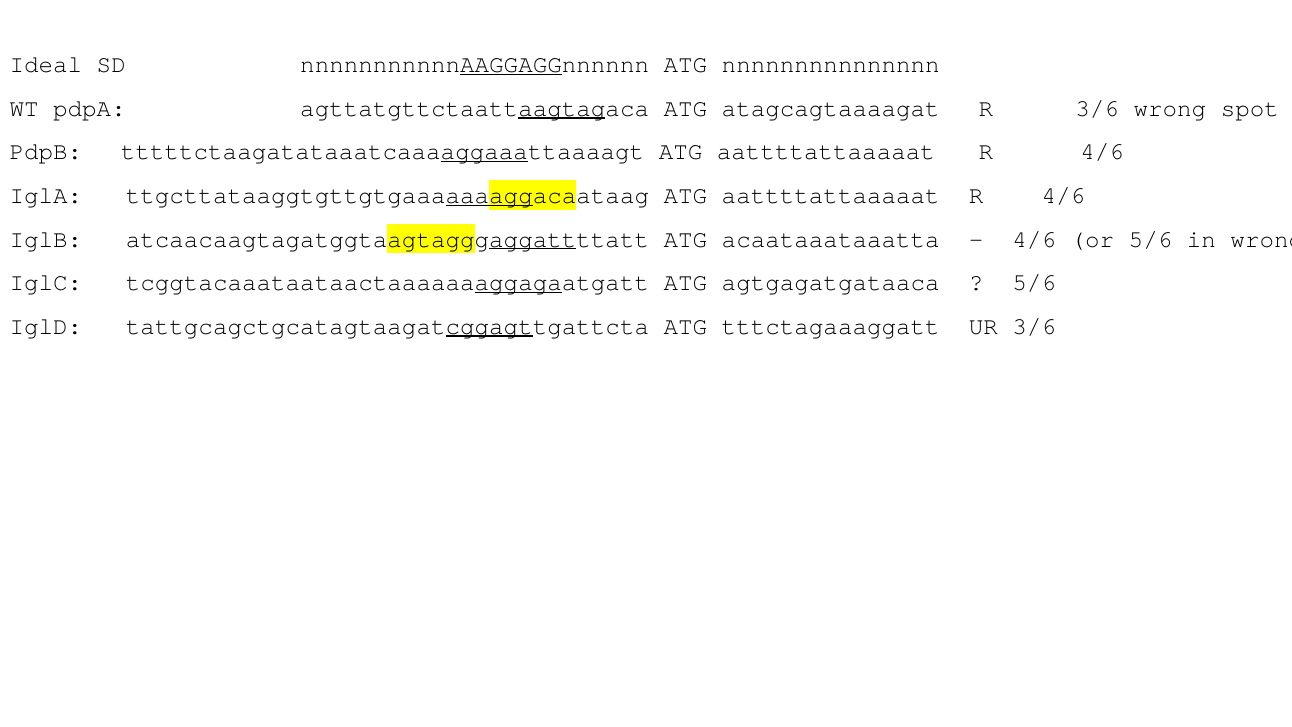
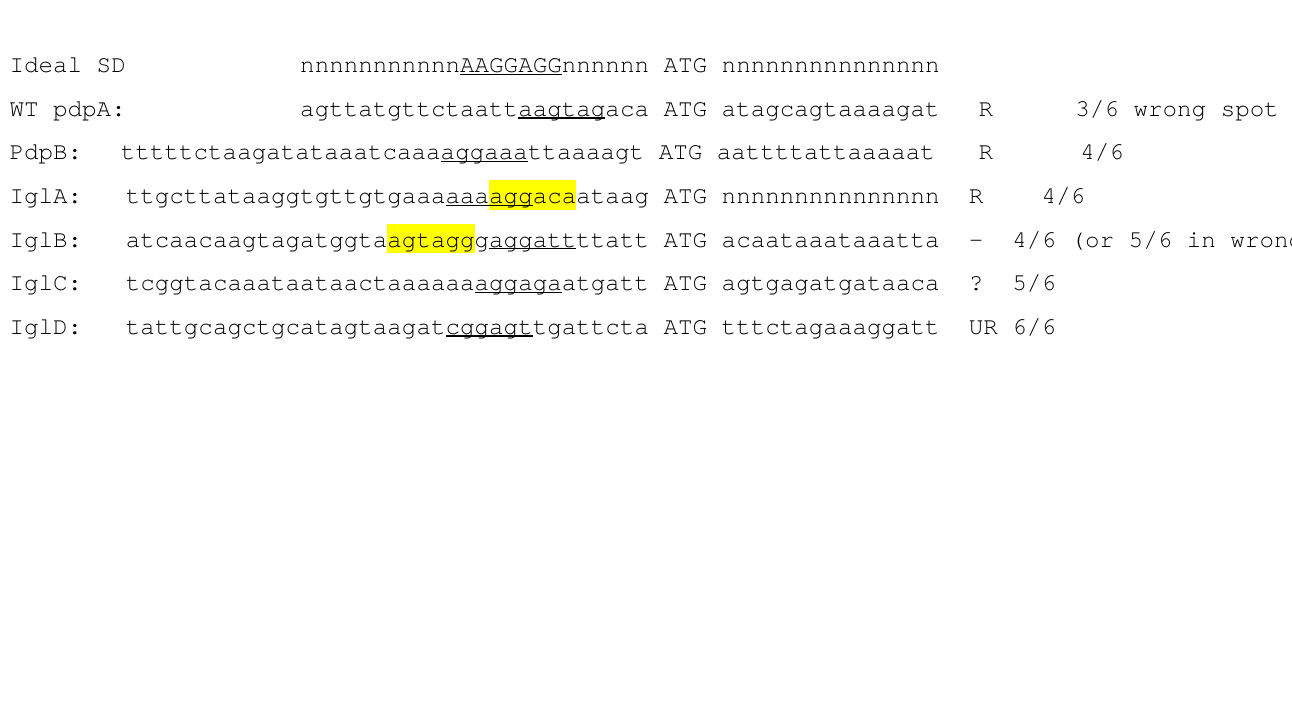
ttgcttataaggtgttgtgaaaaaaaggacaataag ATG aattttattaaaaat: aattttattaaaaat -> nnnnnnnnnnnnnnn
UR 3/6: 3/6 -> 6/6
